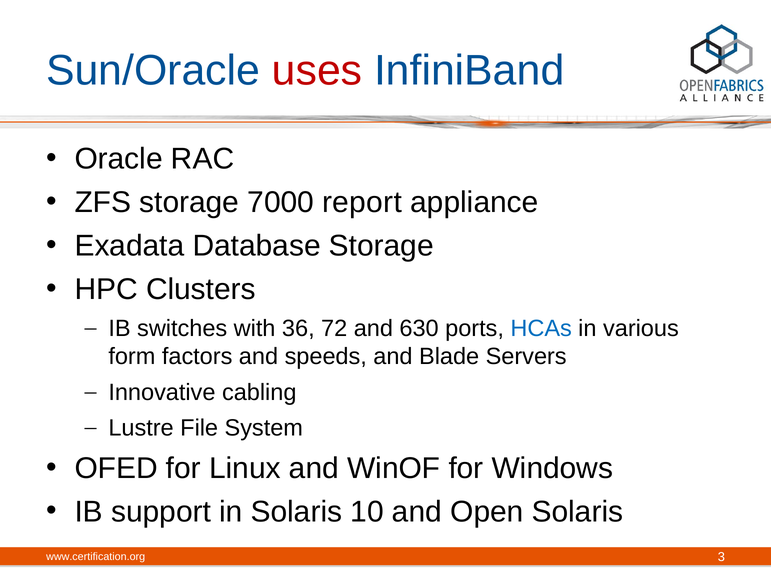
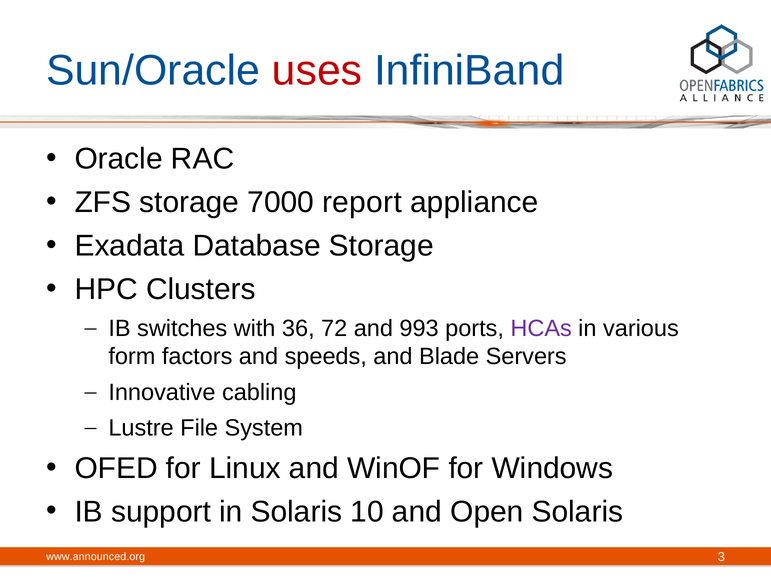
630: 630 -> 993
HCAs colour: blue -> purple
www.certification.org: www.certification.org -> www.announced.org
